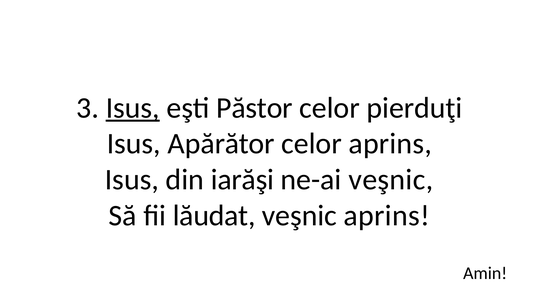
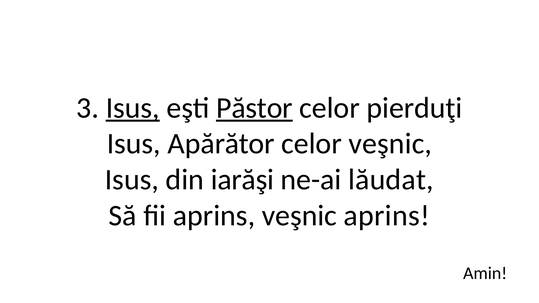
Păstor underline: none -> present
celor aprins: aprins -> veşnic
ne-ai veşnic: veşnic -> lăudat
fii lăudat: lăudat -> aprins
